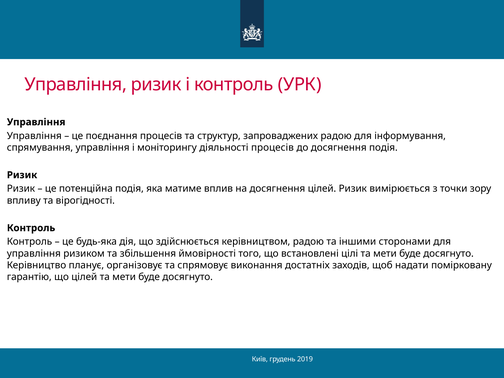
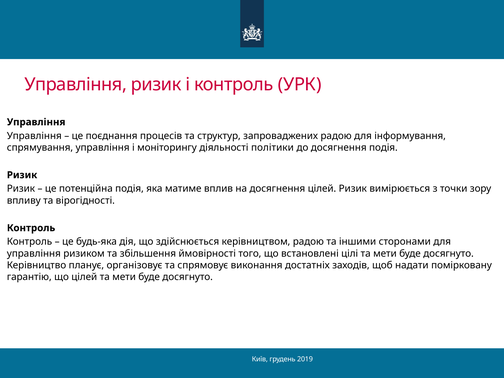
діяльності процесів: процесів -> політики
